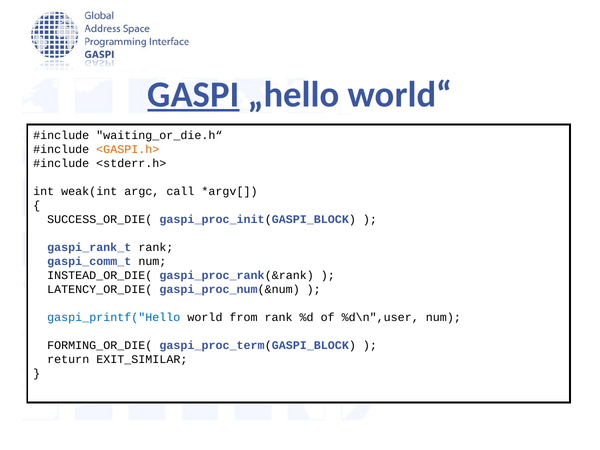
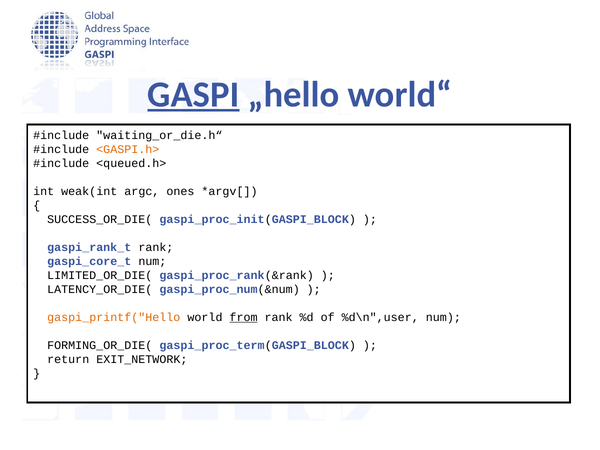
<stderr.h>: <stderr.h> -> <queued.h>
call: call -> ones
gaspi_comm_t: gaspi_comm_t -> gaspi_core_t
INSTEAD_OR_DIE(: INSTEAD_OR_DIE( -> LIMITED_OR_DIE(
gaspi_printf("Hello colour: blue -> orange
from underline: none -> present
EXIT_SIMILAR: EXIT_SIMILAR -> EXIT_NETWORK
